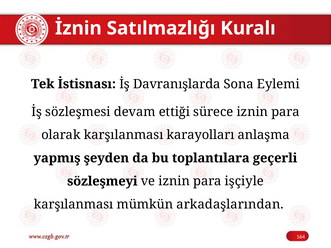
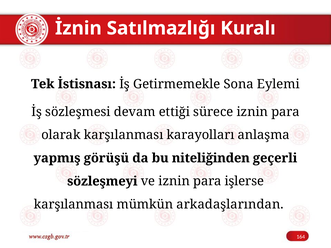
Davranışlarda: Davranışlarda -> Getirmemekle
şeyden: şeyden -> görüşü
toplantılara: toplantılara -> niteliğinden
işçiyle: işçiyle -> işlerse
